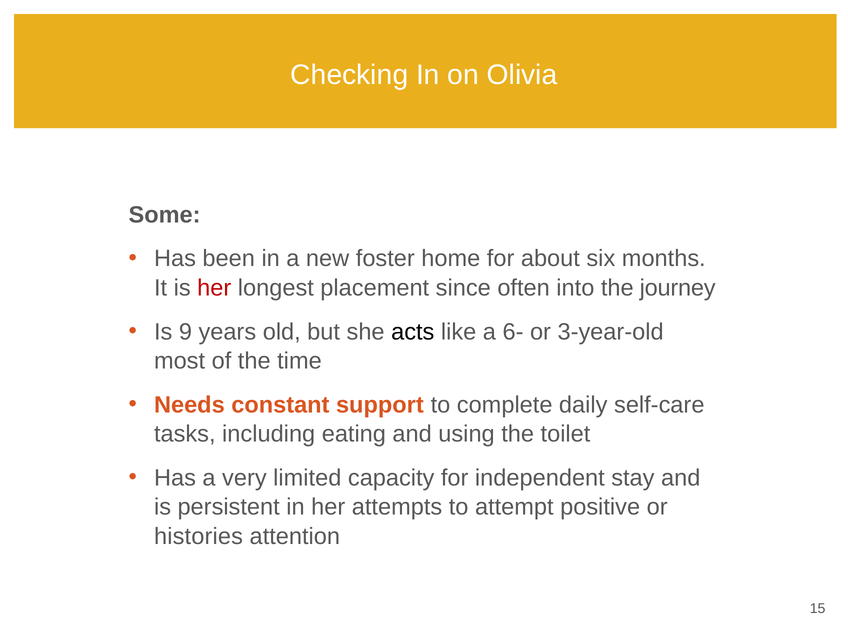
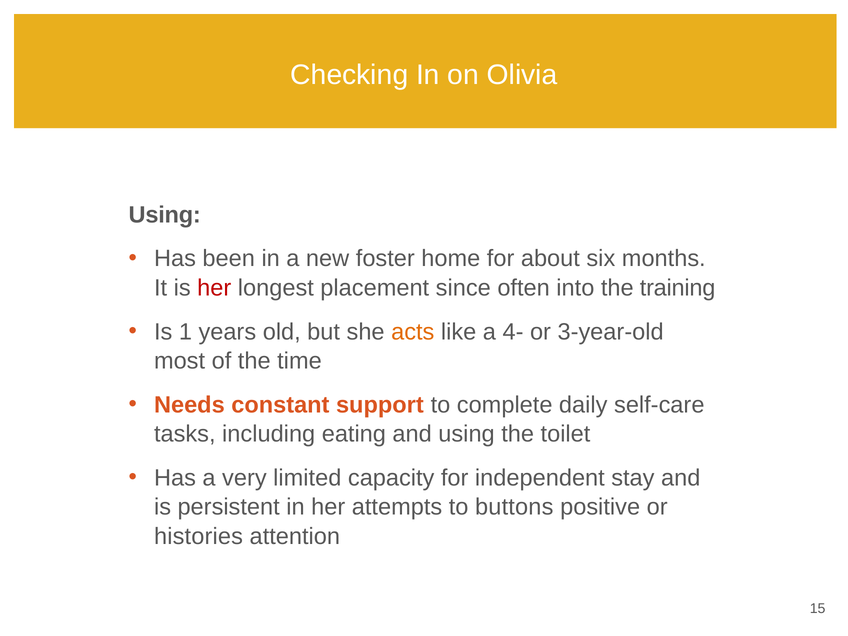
Some at (165, 215): Some -> Using
journey: journey -> training
9: 9 -> 1
acts colour: black -> orange
6-: 6- -> 4-
attempt: attempt -> buttons
